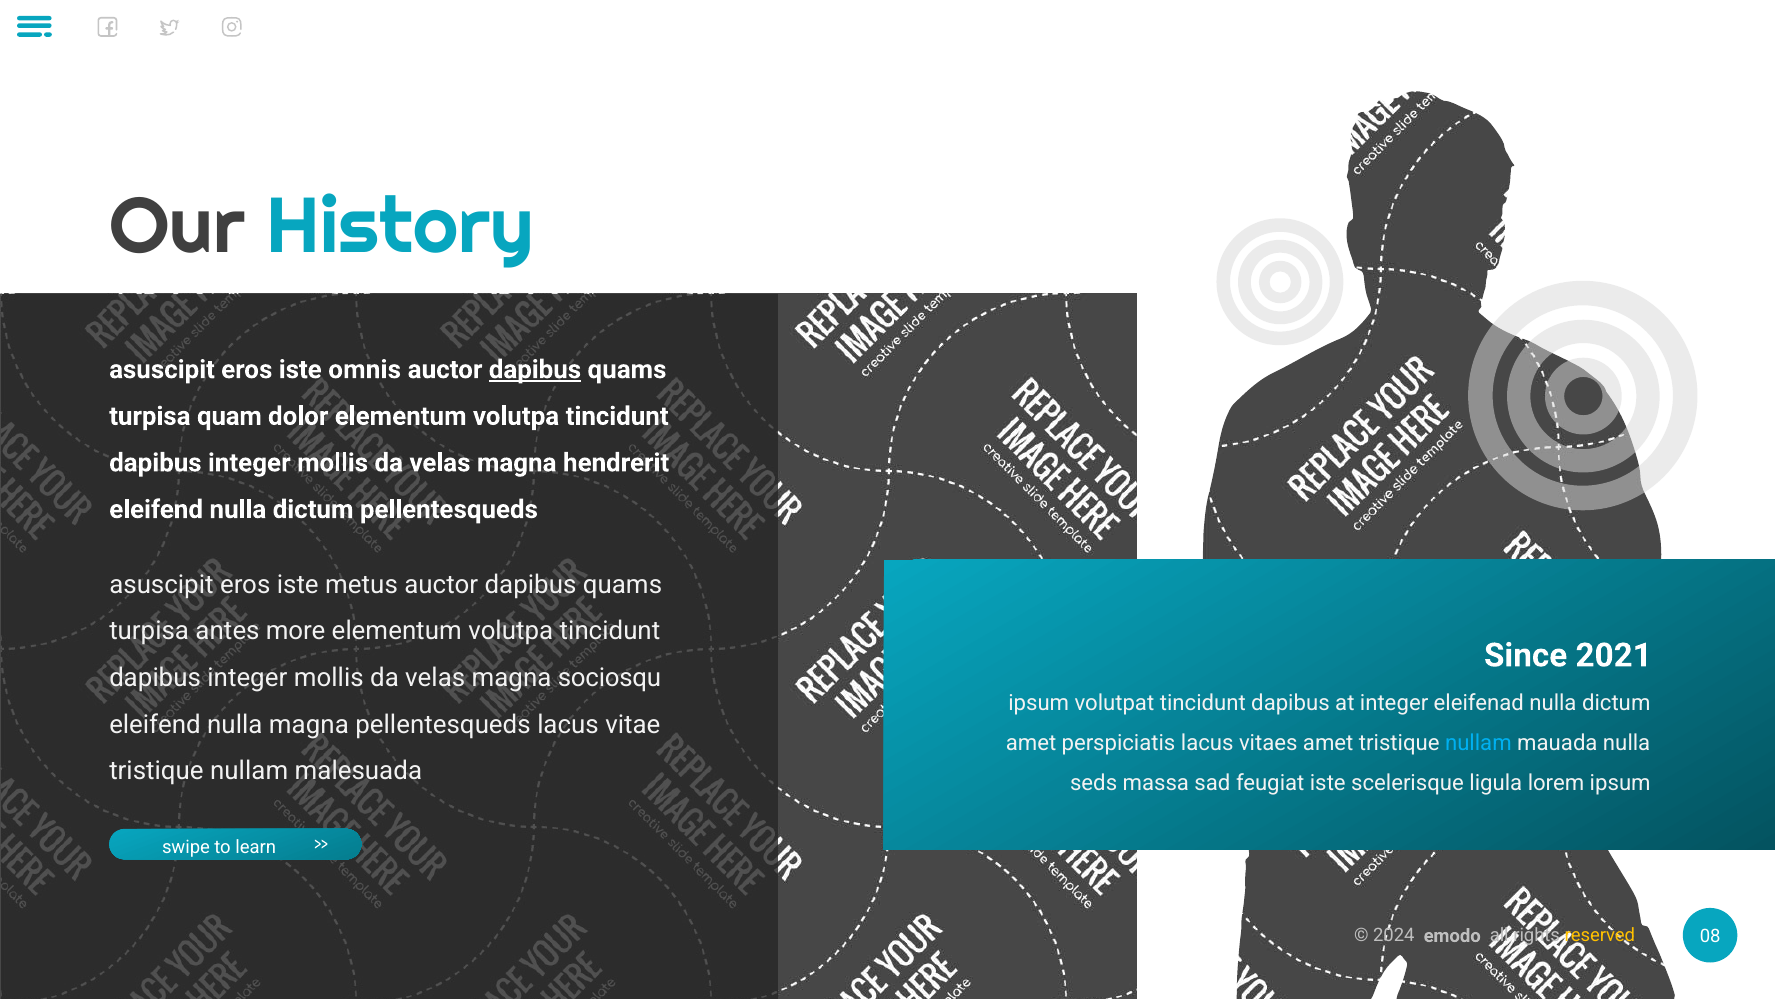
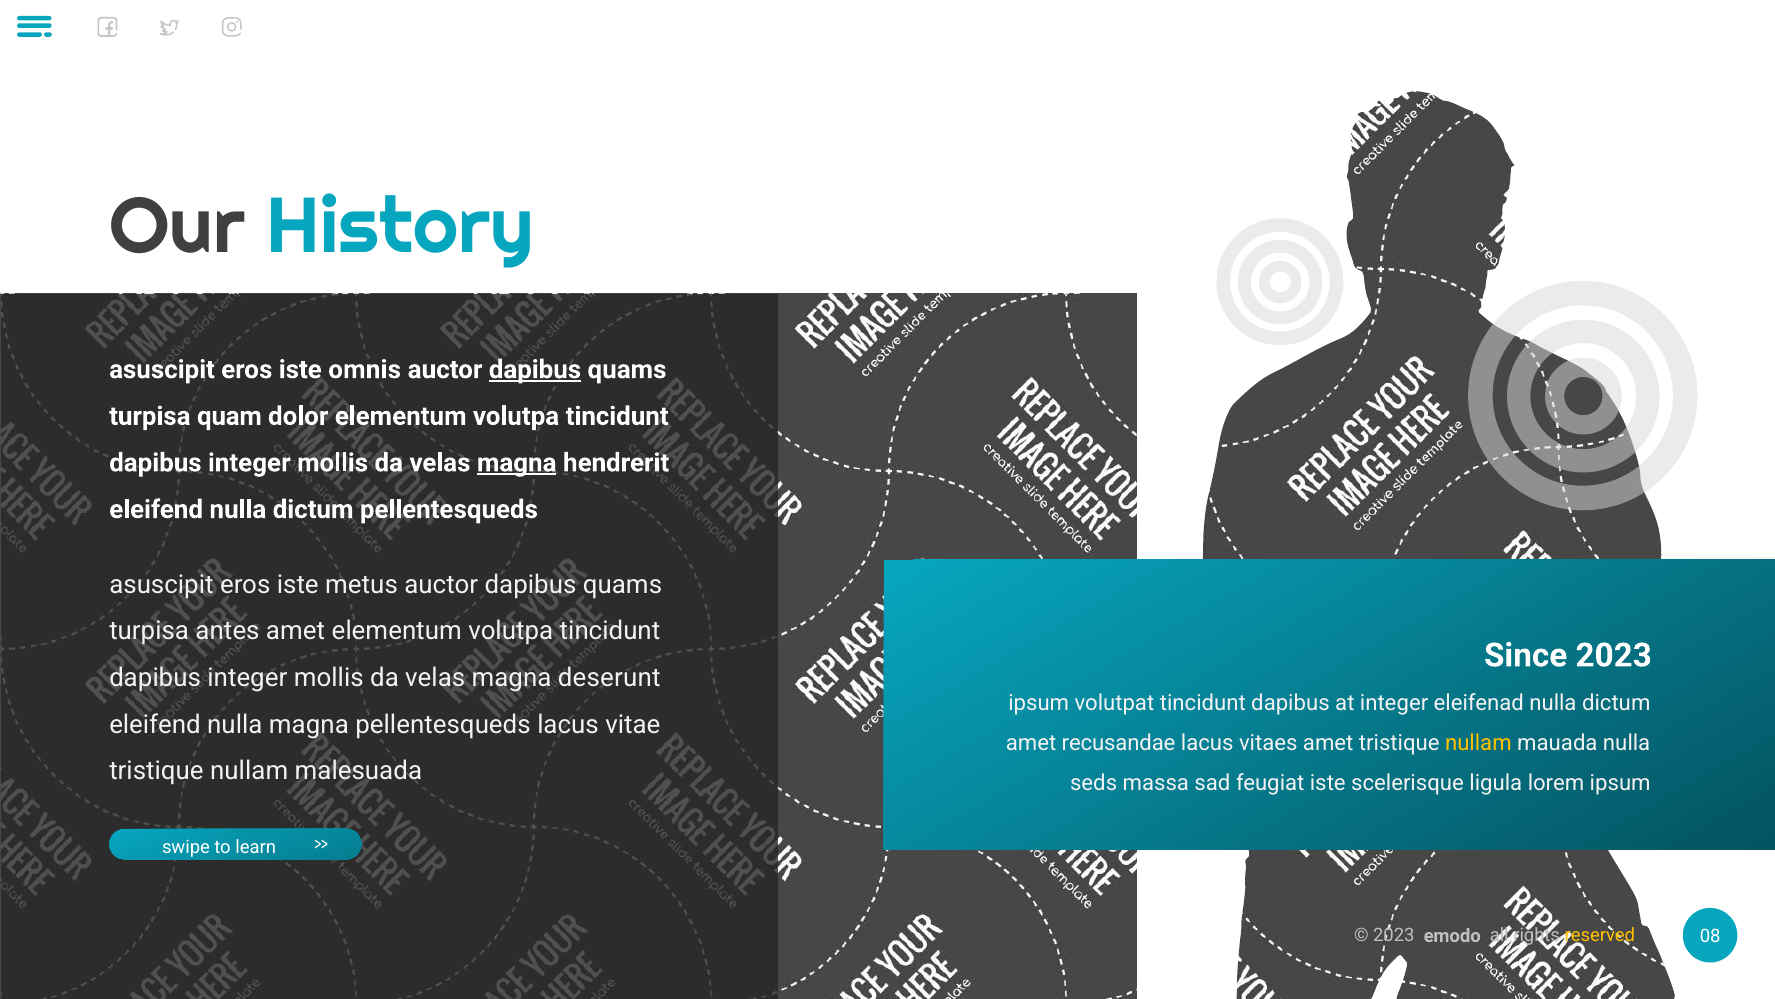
magna at (517, 463) underline: none -> present
antes more: more -> amet
Since 2021: 2021 -> 2023
sociosqu: sociosqu -> deserunt
perspiciatis: perspiciatis -> recusandae
nullam at (1478, 743) colour: light blue -> yellow
2024 at (1394, 935): 2024 -> 2023
